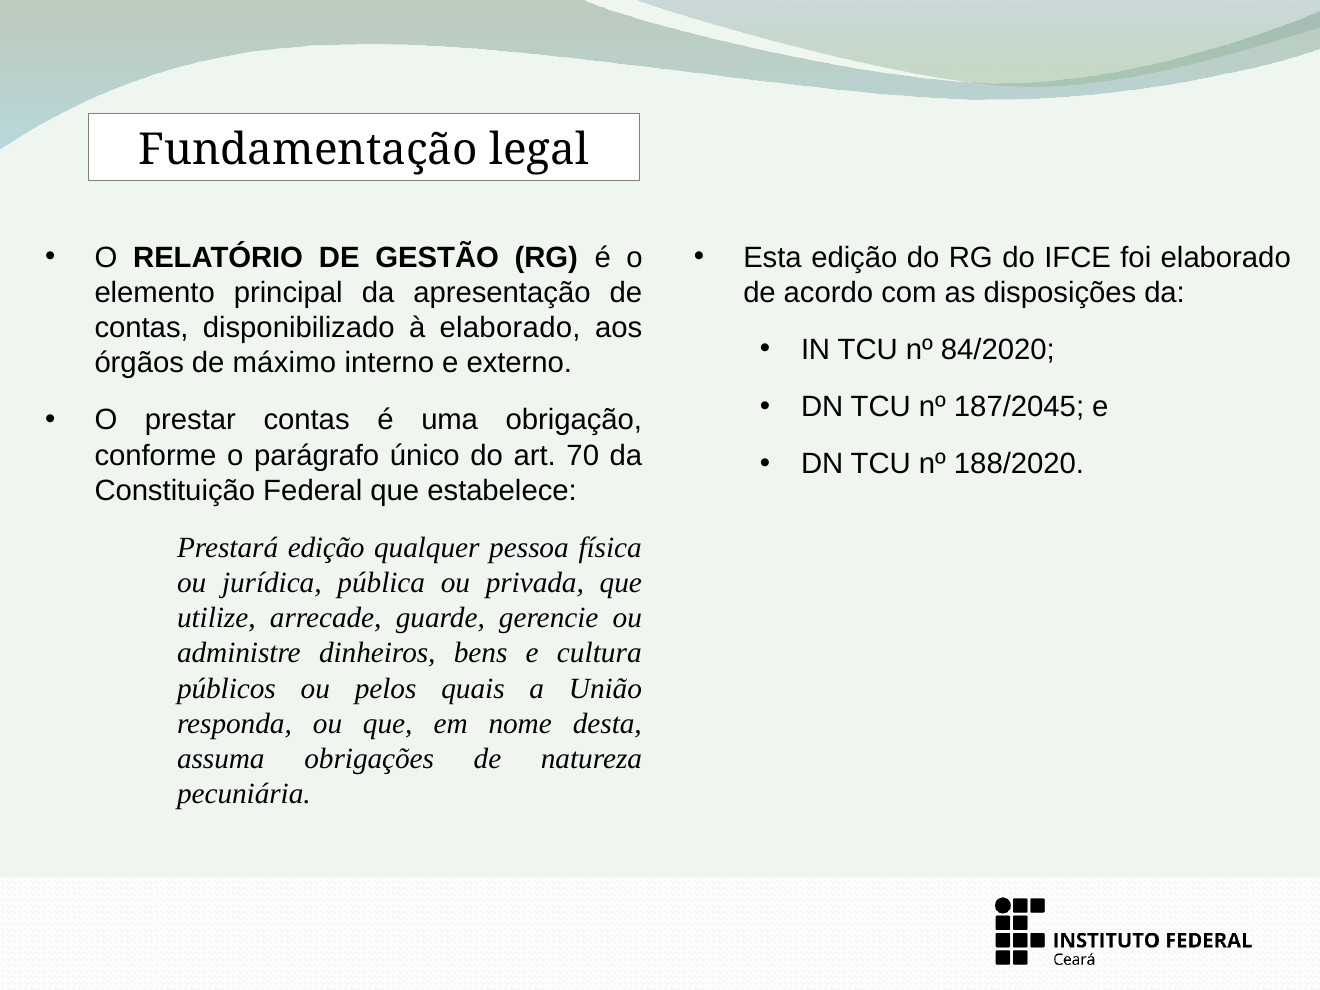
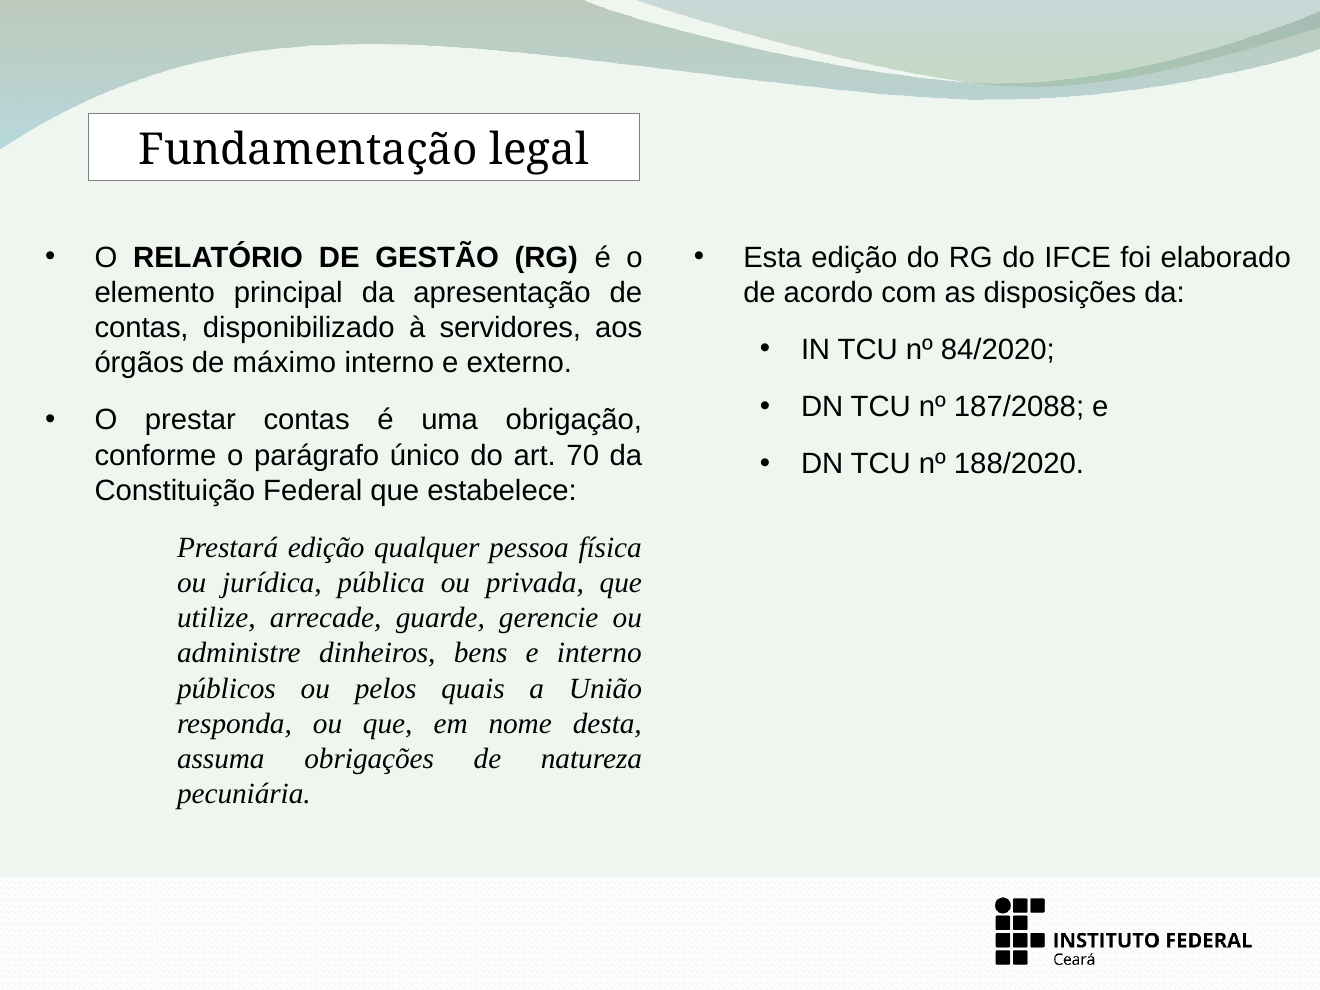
à elaborado: elaborado -> servidores
187/2045: 187/2045 -> 187/2088
e cultura: cultura -> interno
